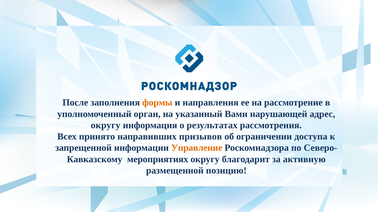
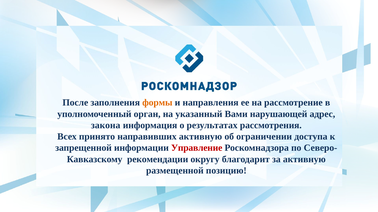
округу at (106, 126): округу -> закона
направивших призывов: призывов -> активную
Управление colour: orange -> red
мероприятиях: мероприятиях -> рекомендации
